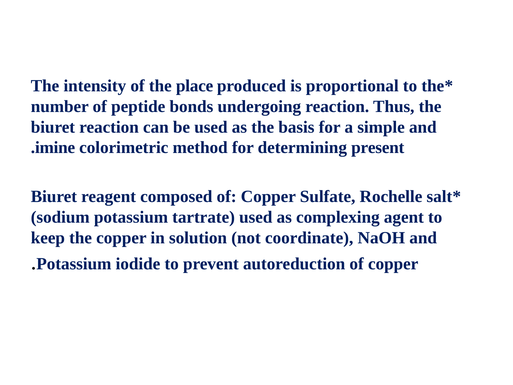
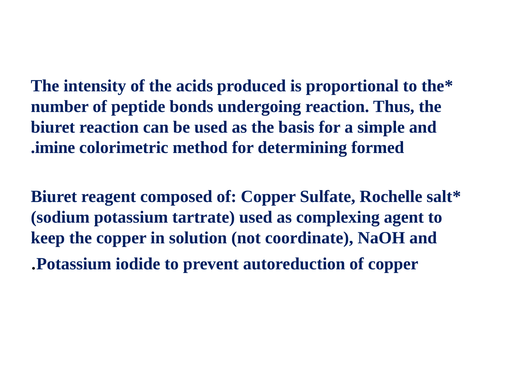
place: place -> acids
present: present -> formed
